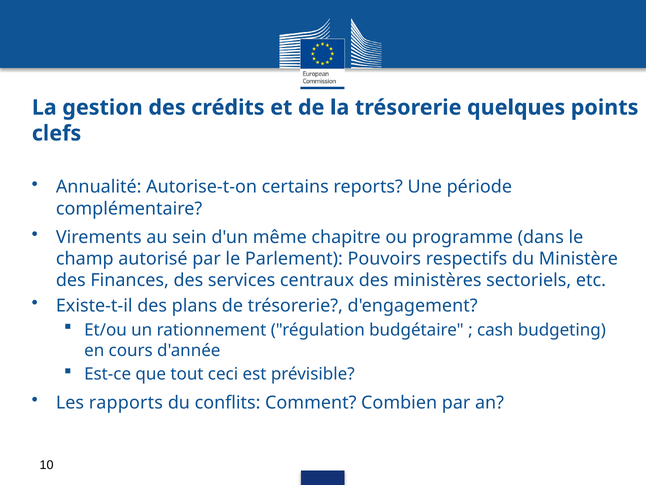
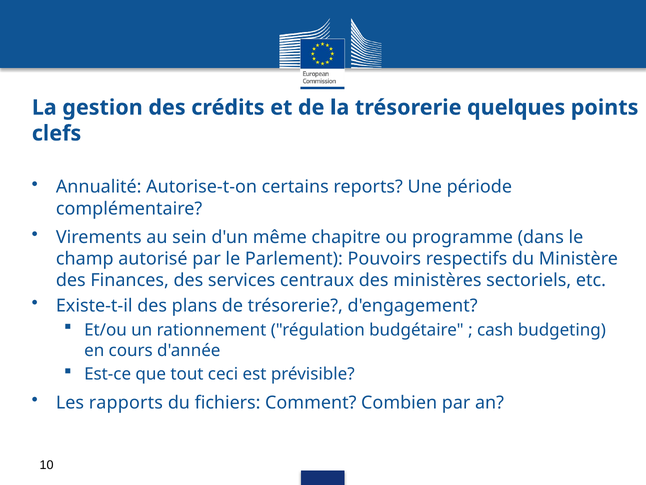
conflits: conflits -> fichiers
